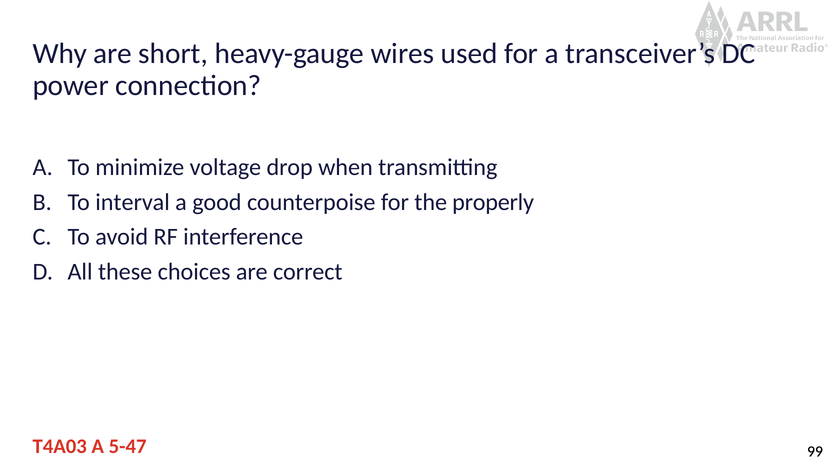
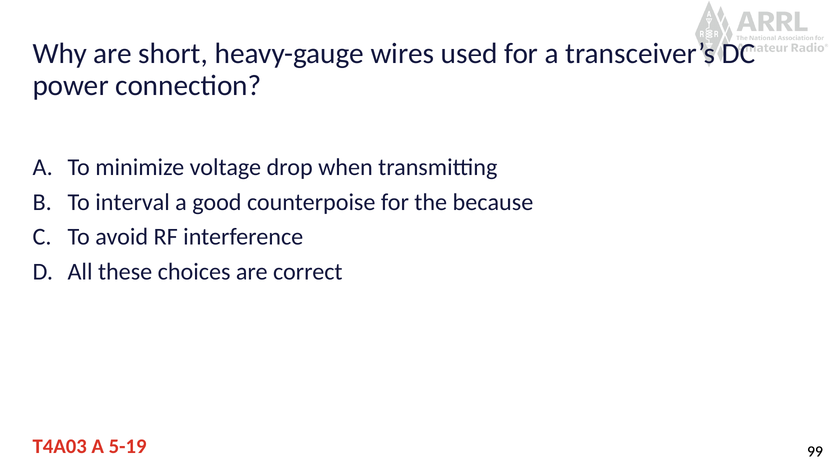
properly: properly -> because
5-47: 5-47 -> 5-19
